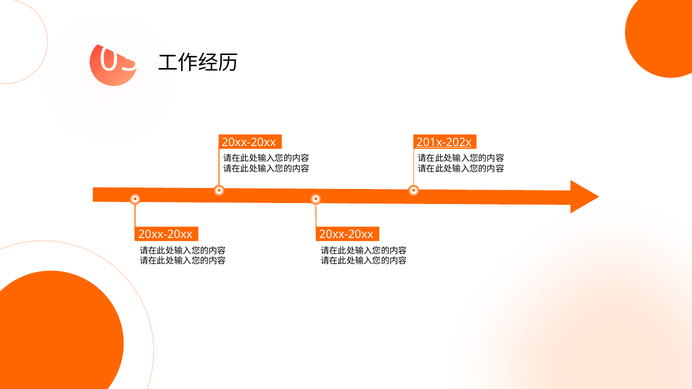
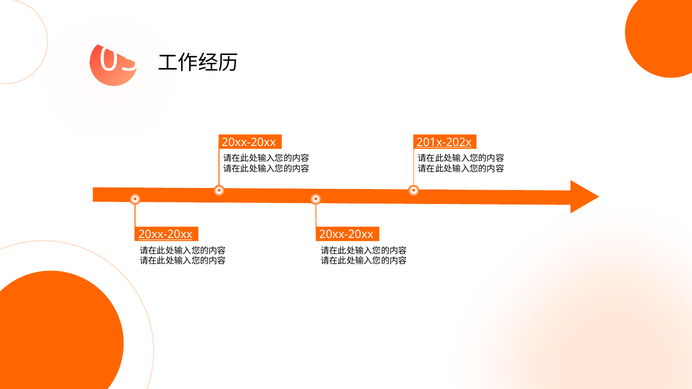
20xx-20xx at (165, 235) underline: none -> present
